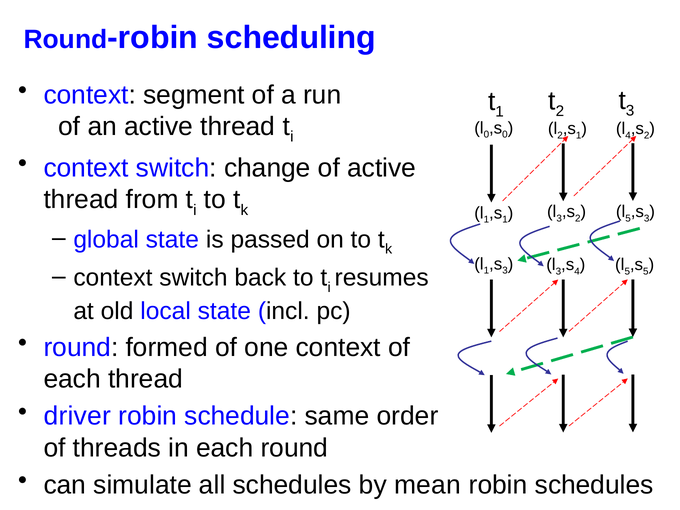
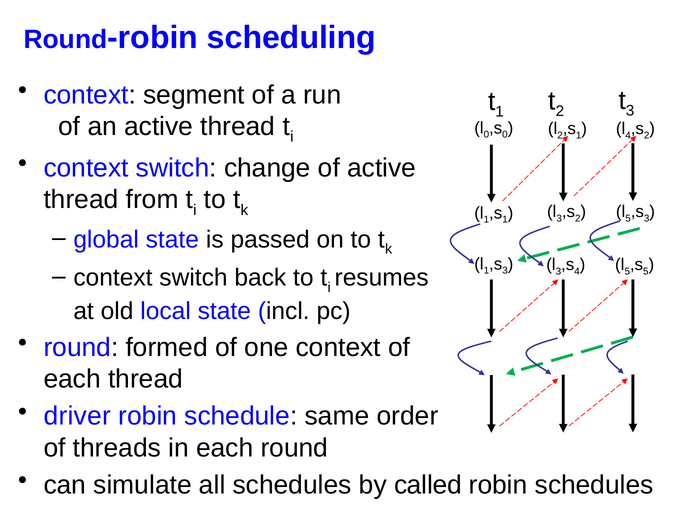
mean: mean -> called
